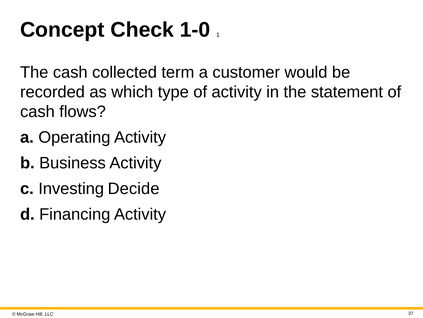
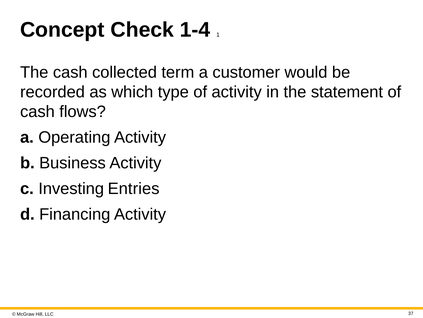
1-0: 1-0 -> 1-4
Decide: Decide -> Entries
